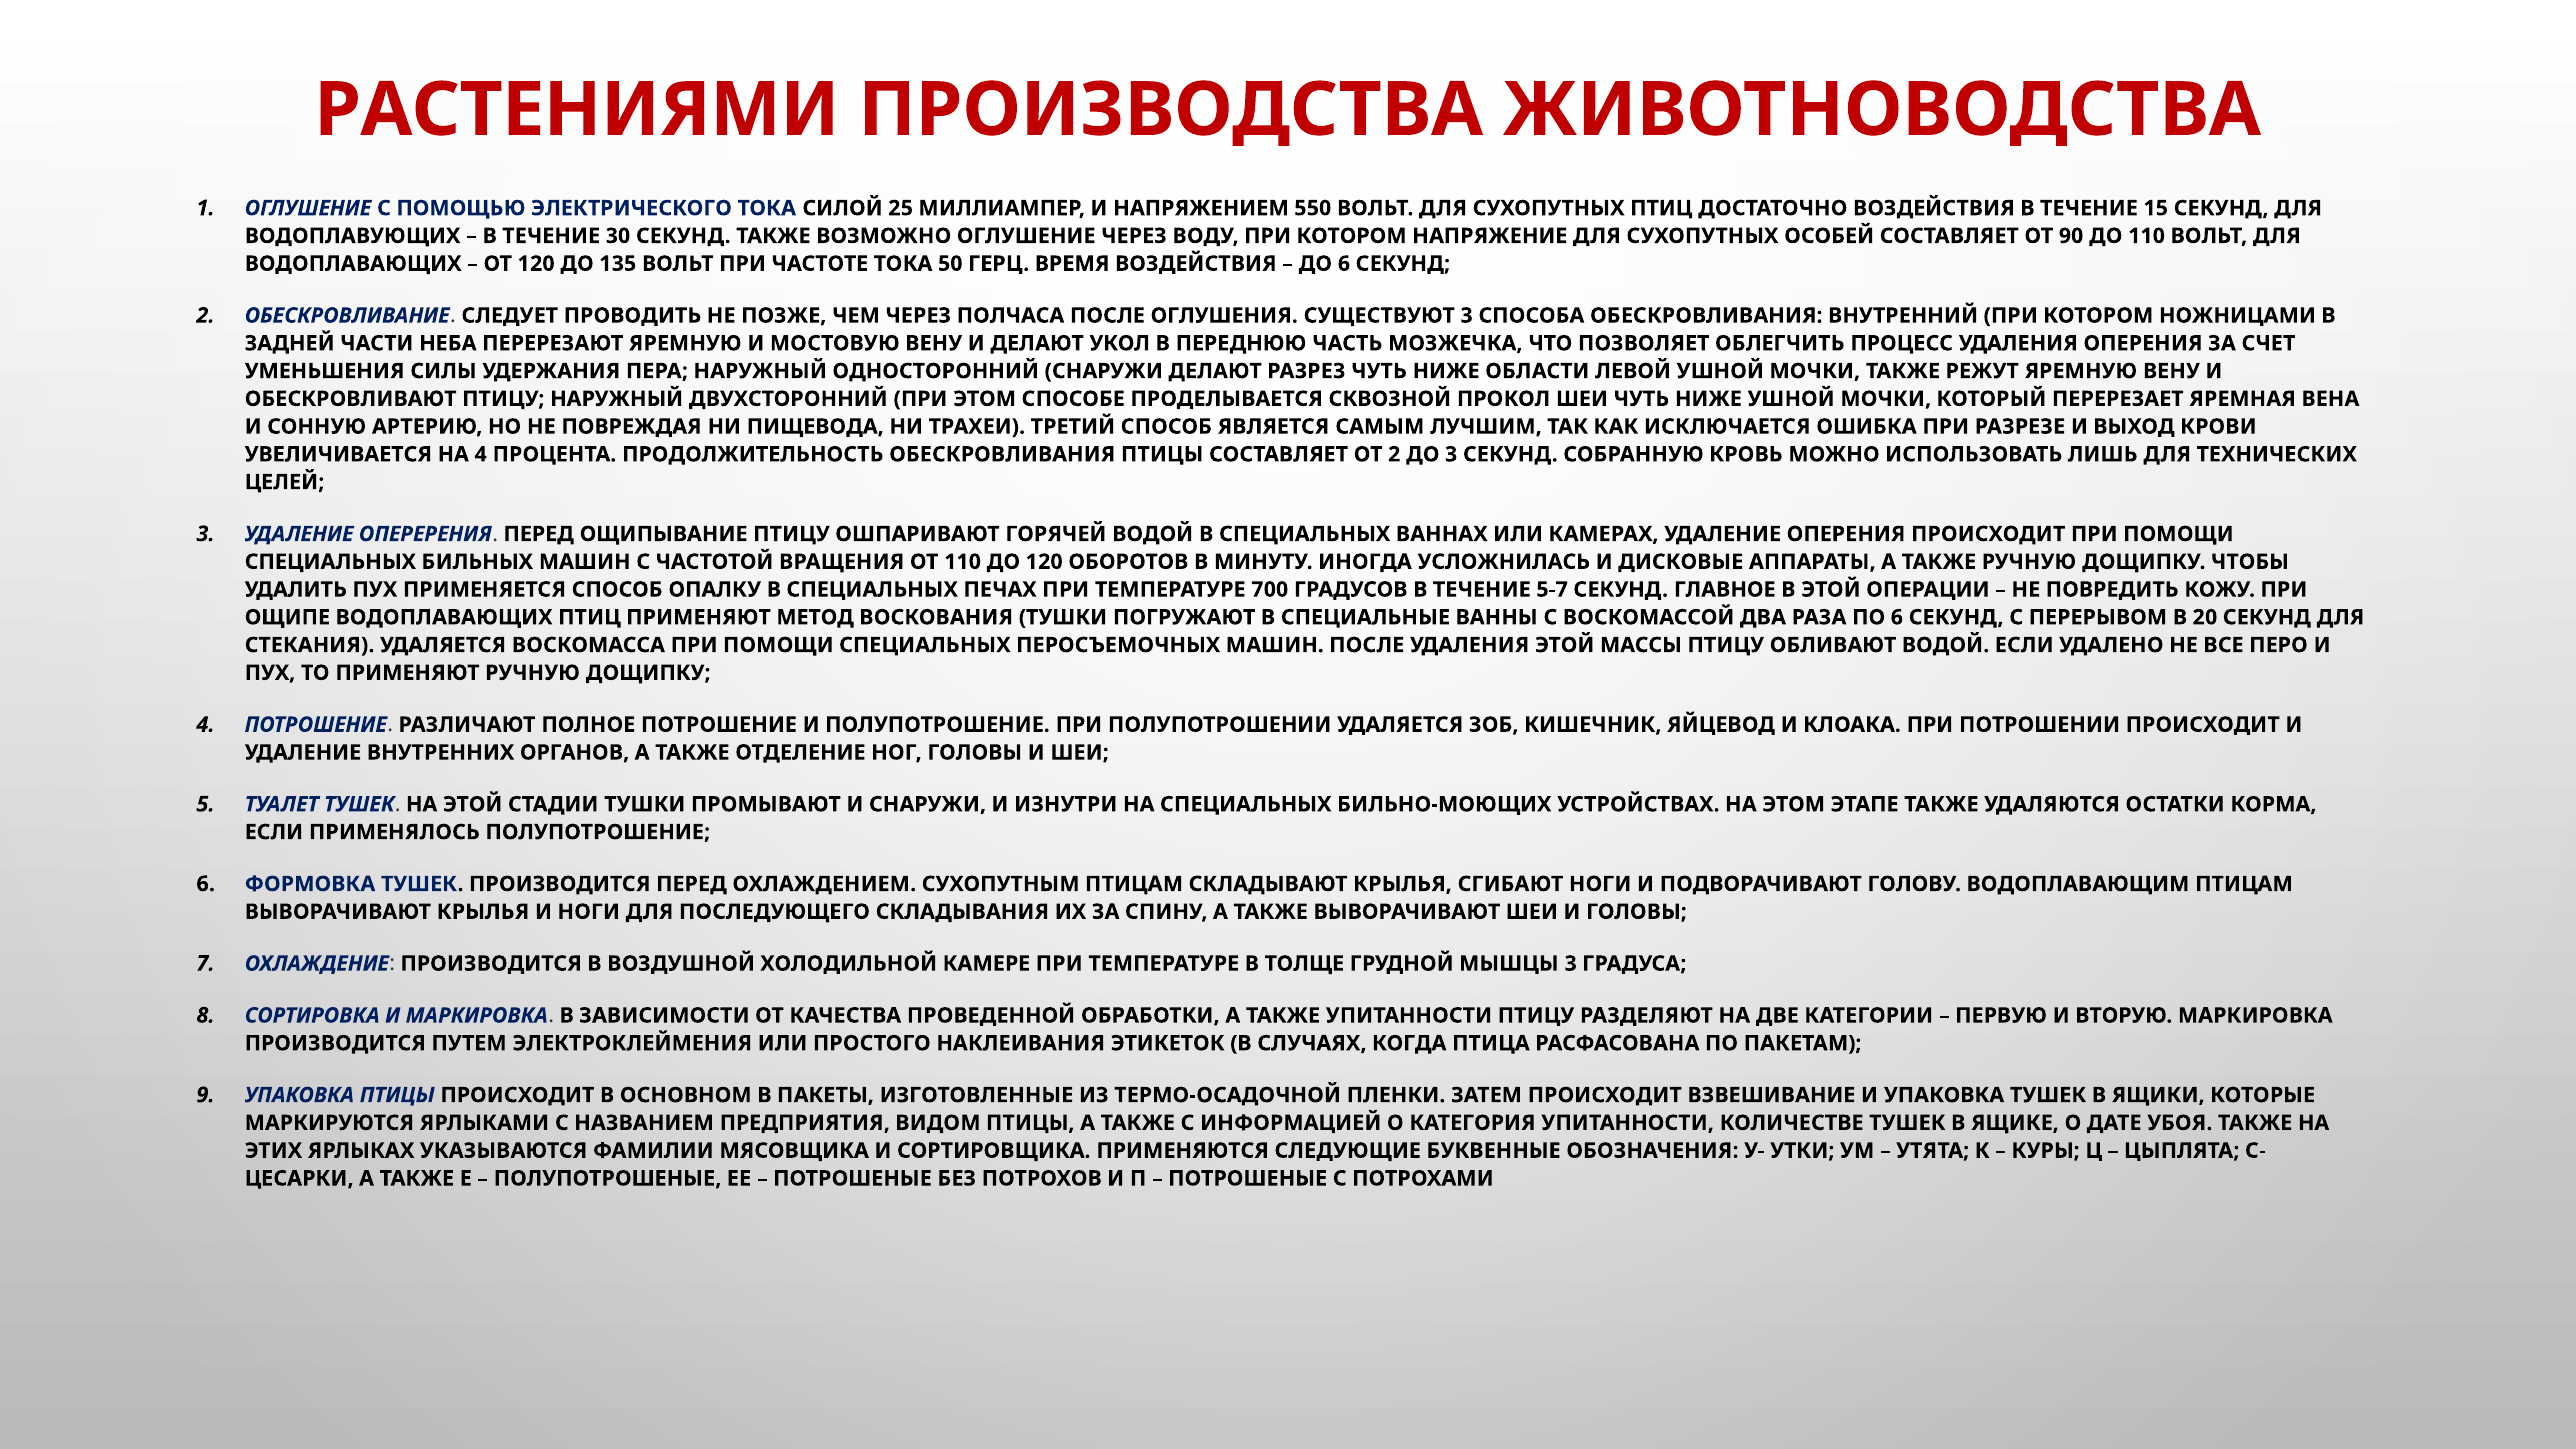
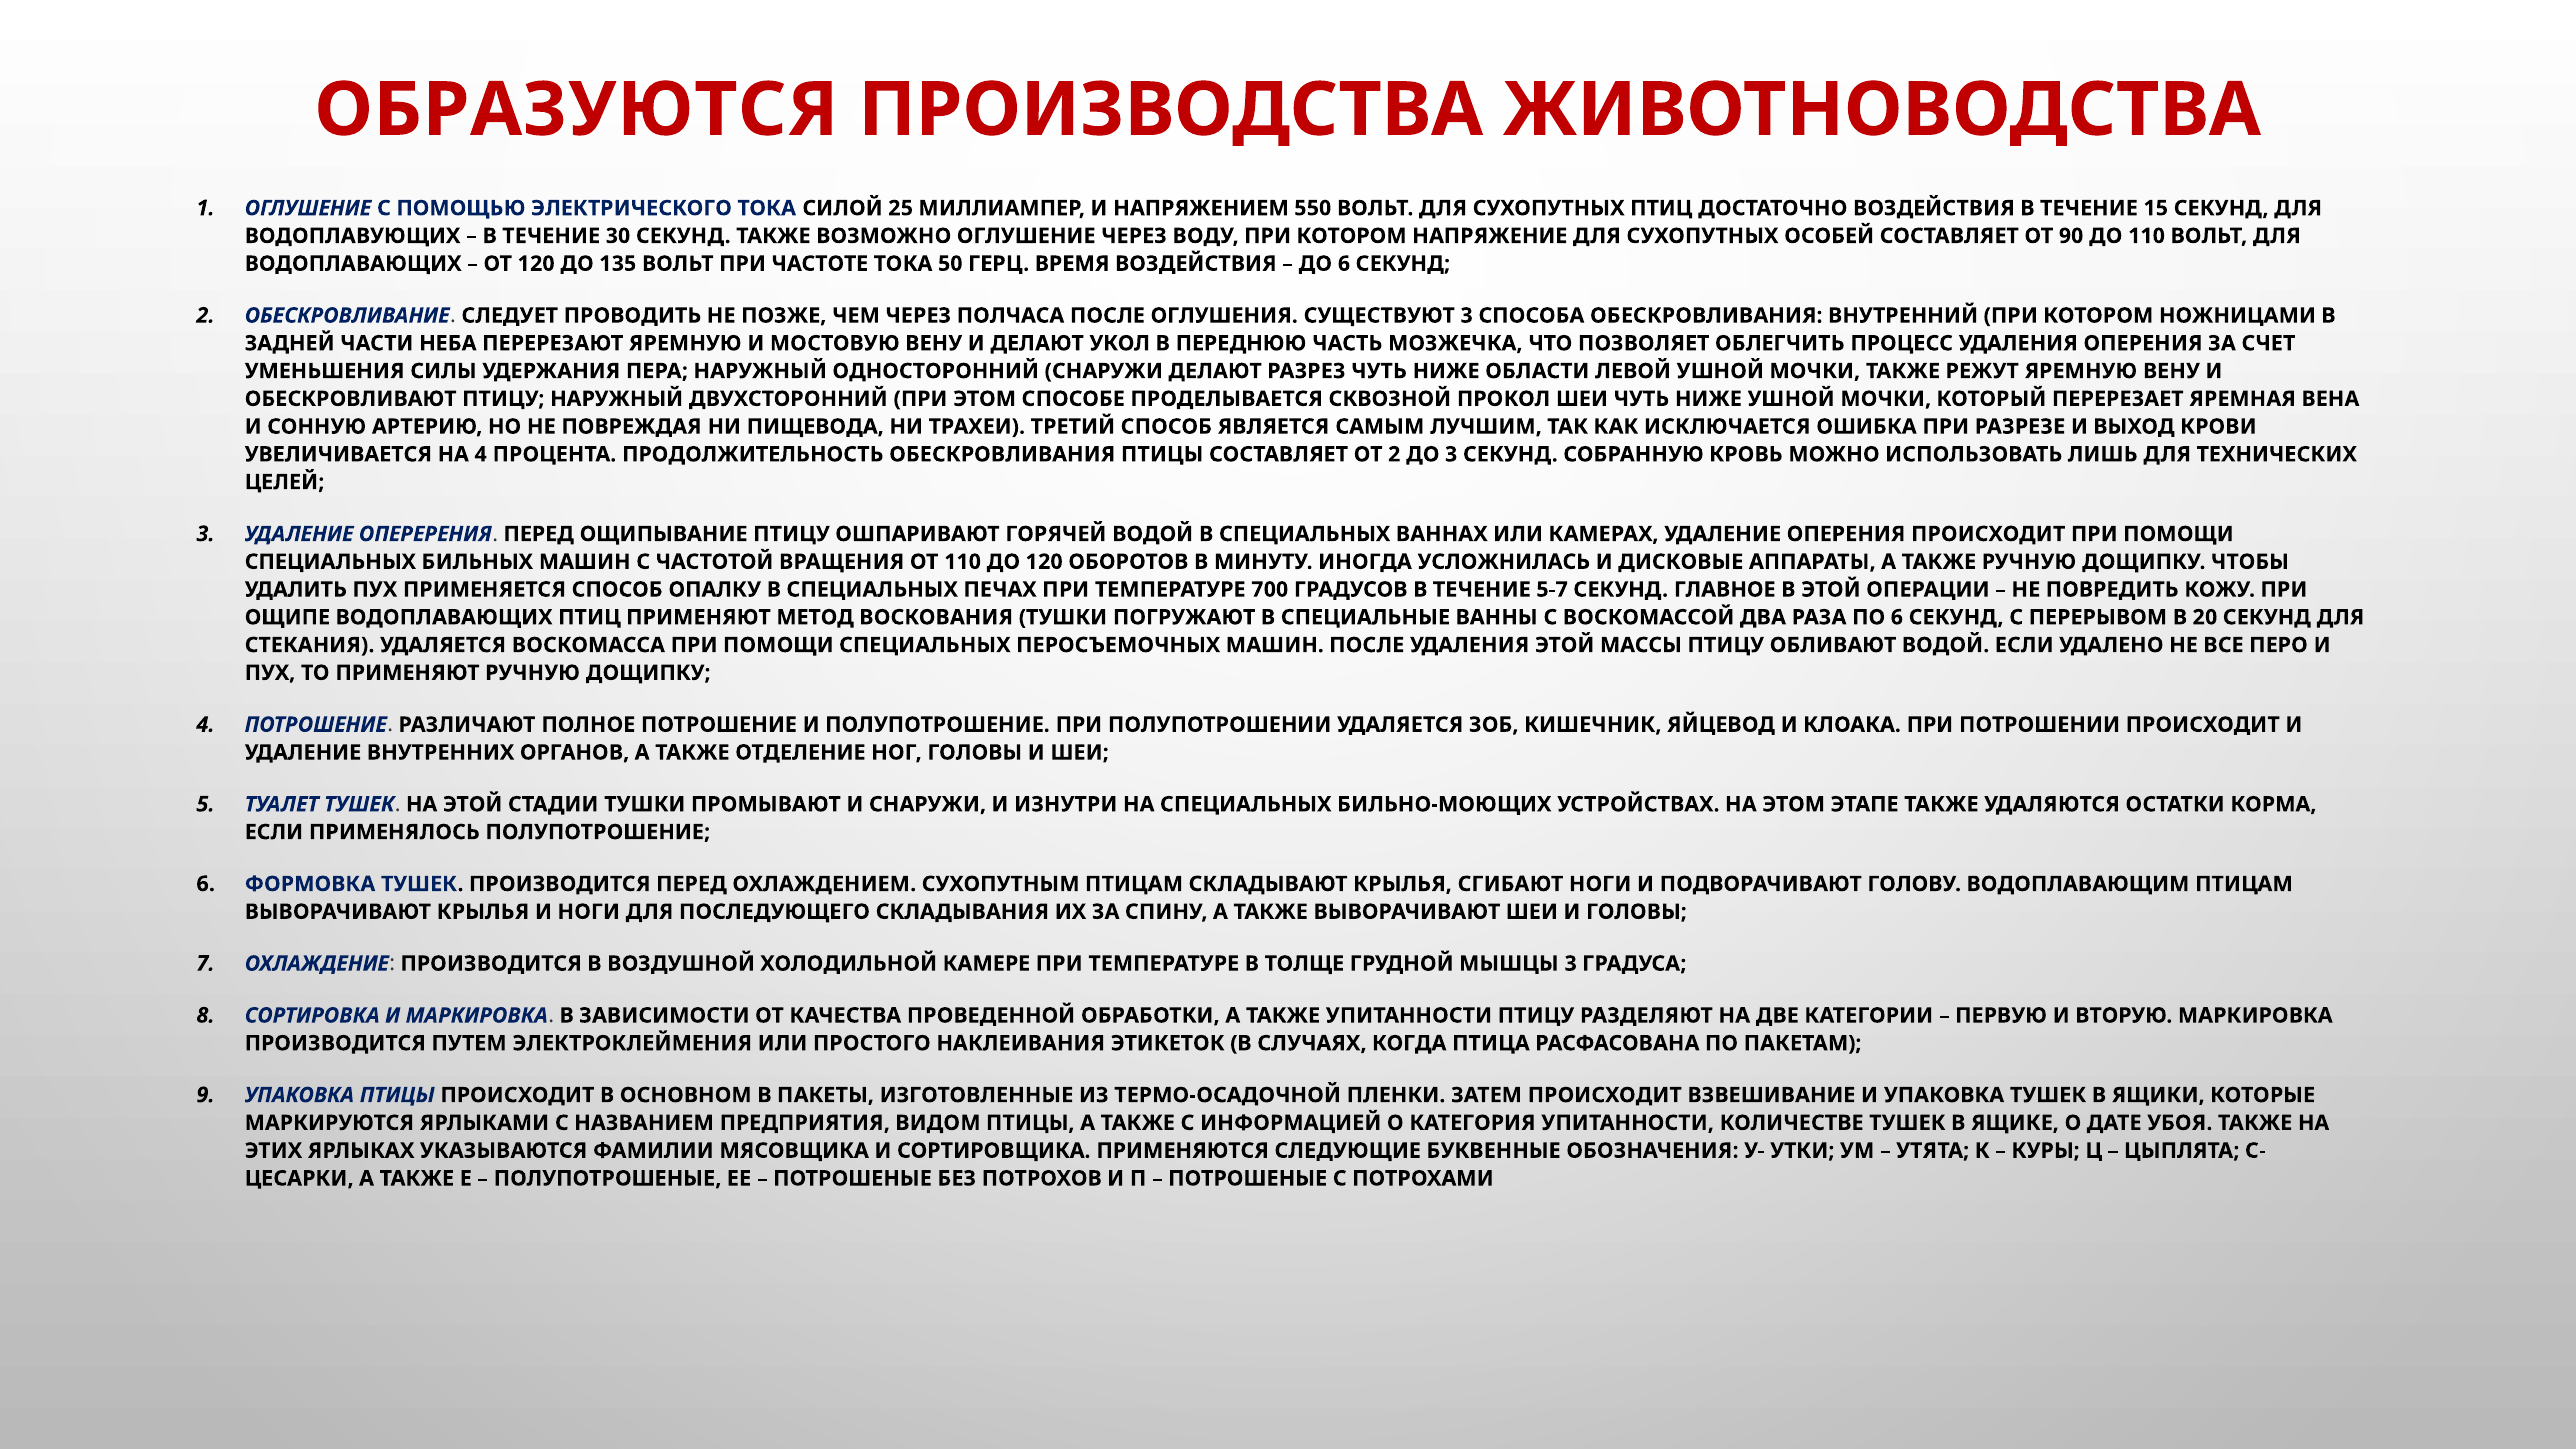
PАСТЕНИЯМИ: PАСТЕНИЯМИ -> ОБPАЗУЮТСЯ
